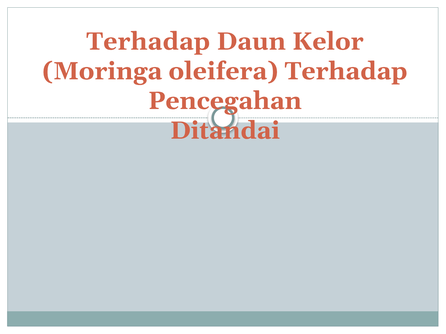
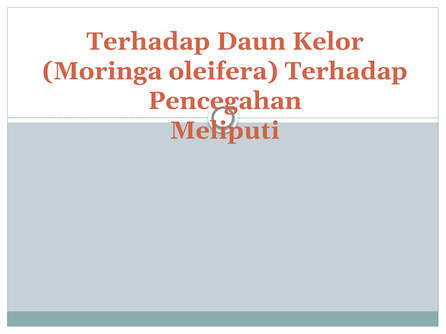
Ditandai: Ditandai -> Meliputi
